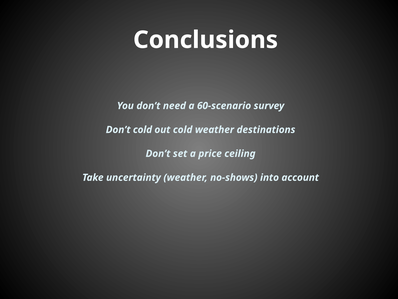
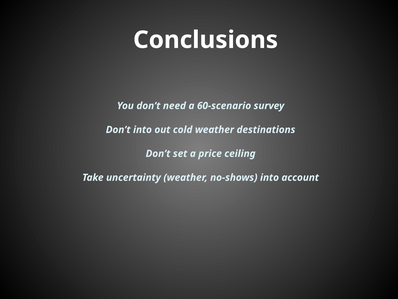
Don’t cold: cold -> into
